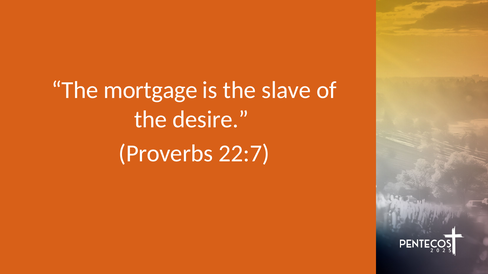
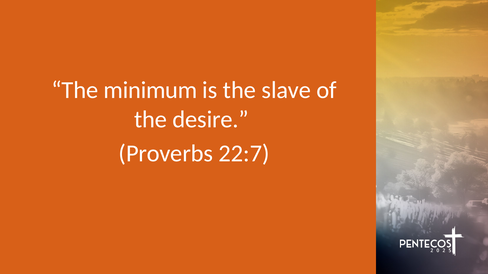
mortgage: mortgage -> minimum
